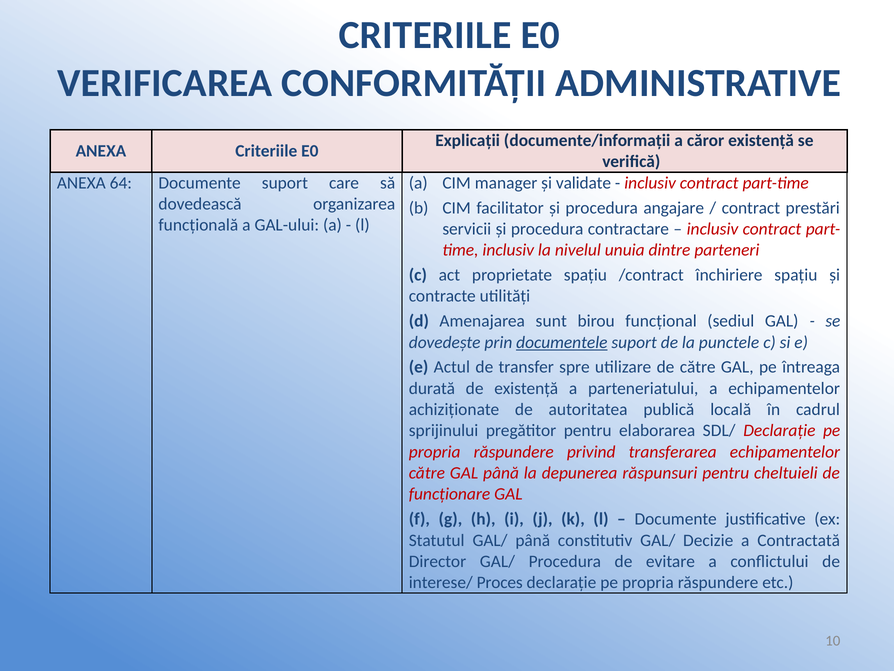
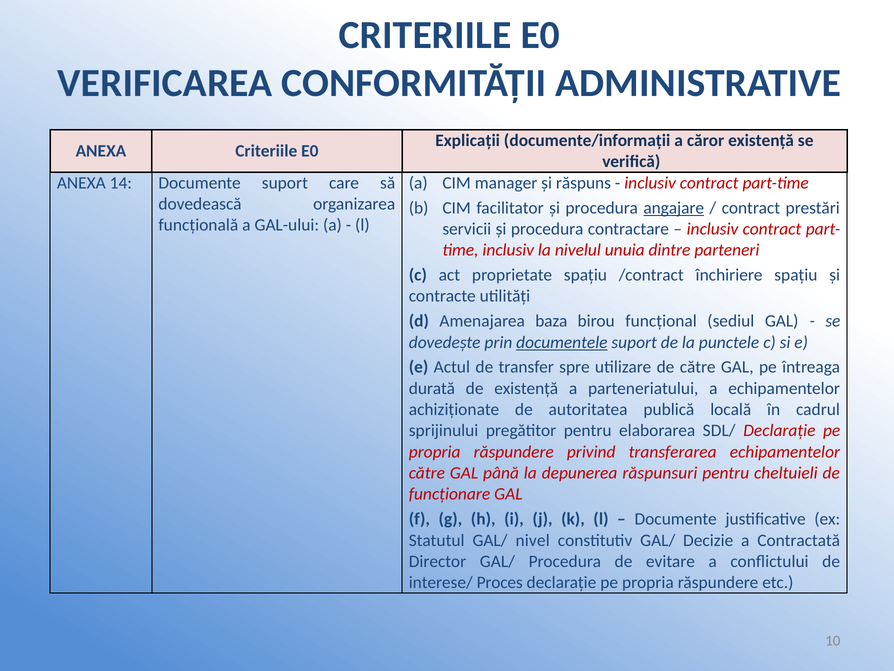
64: 64 -> 14
validate: validate -> răspuns
angajare underline: none -> present
sunt: sunt -> baza
GAL/ până: până -> nivel
